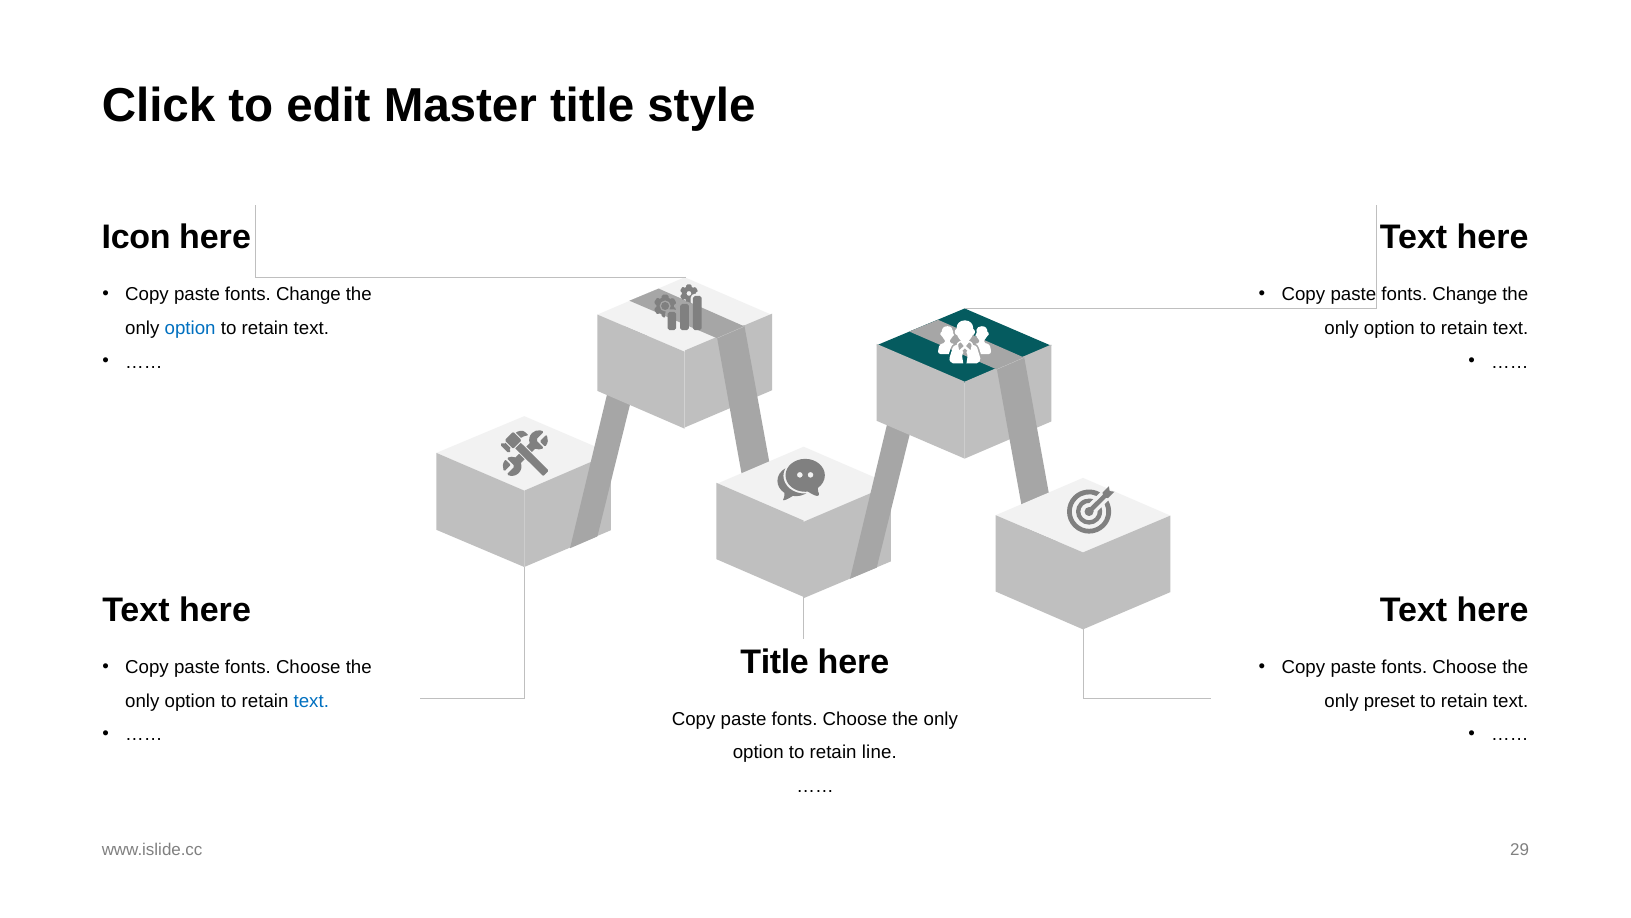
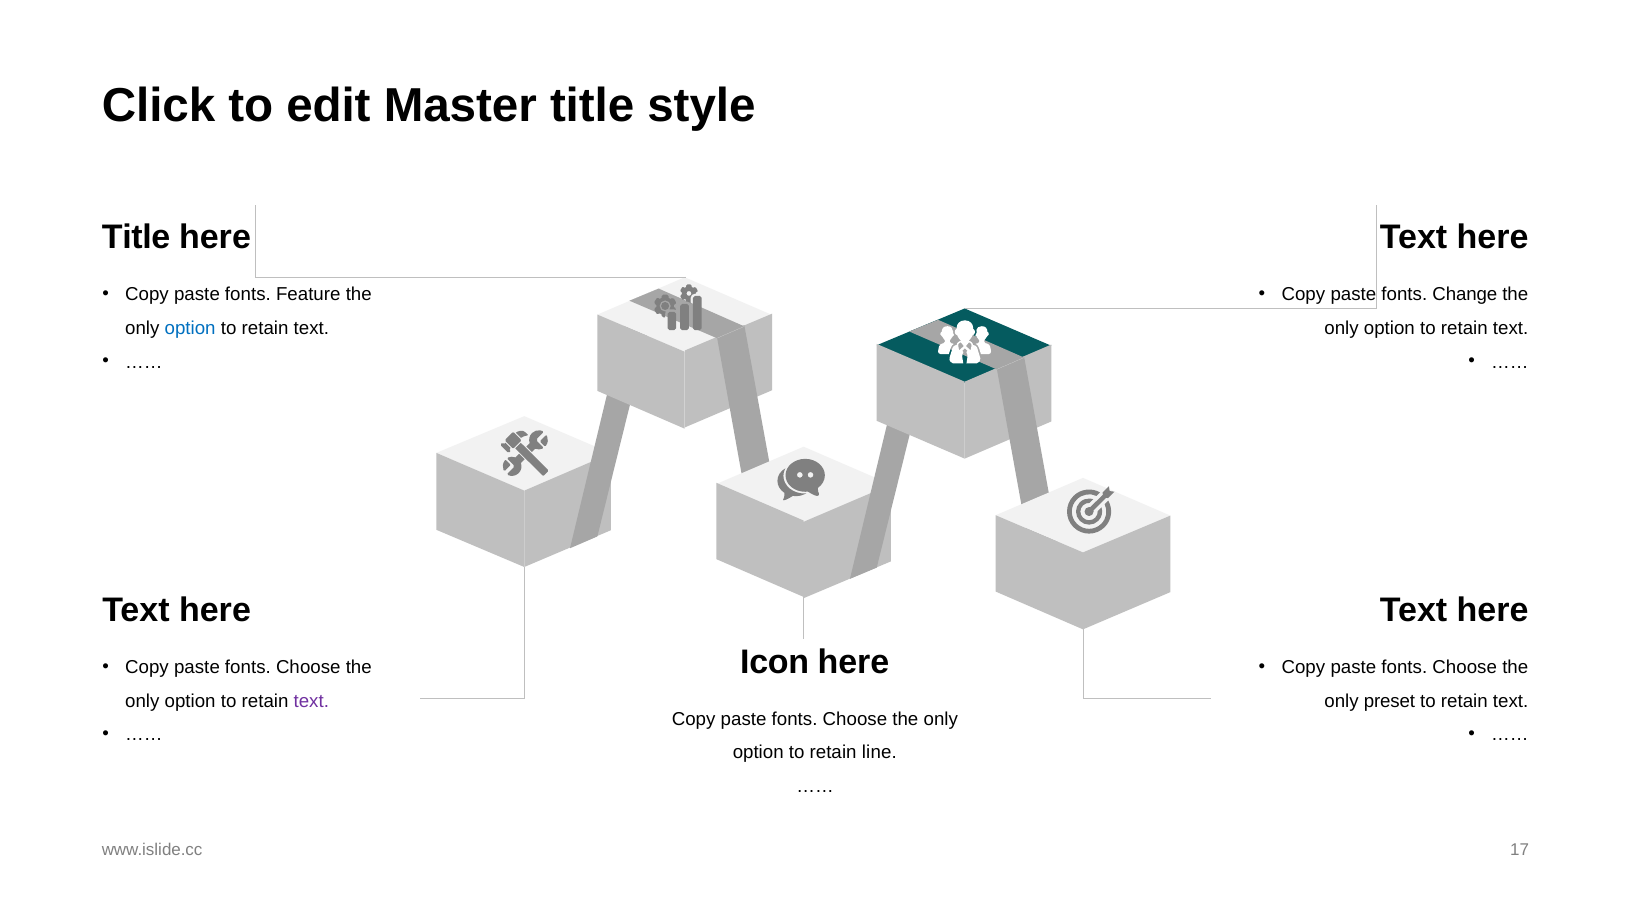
Icon at (136, 237): Icon -> Title
Change at (308, 294): Change -> Feature
Title at (775, 661): Title -> Icon
text at (311, 701) colour: blue -> purple
29: 29 -> 17
